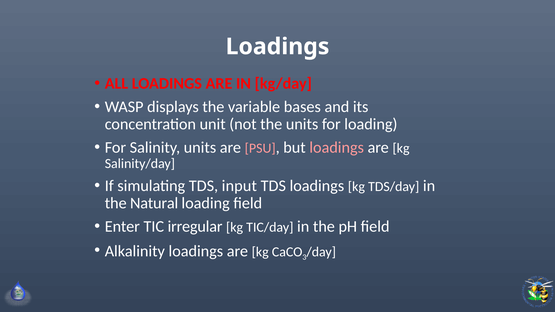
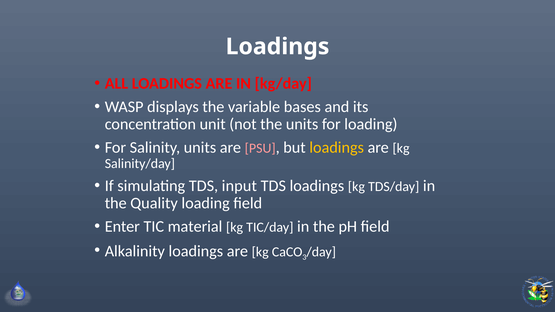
loadings at (337, 148) colour: pink -> yellow
Natural: Natural -> Quality
irregular: irregular -> material
